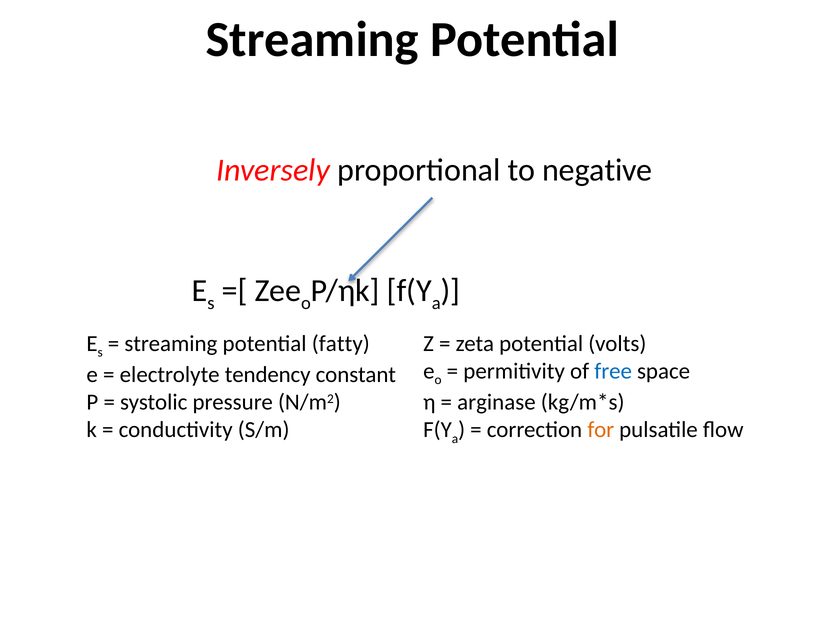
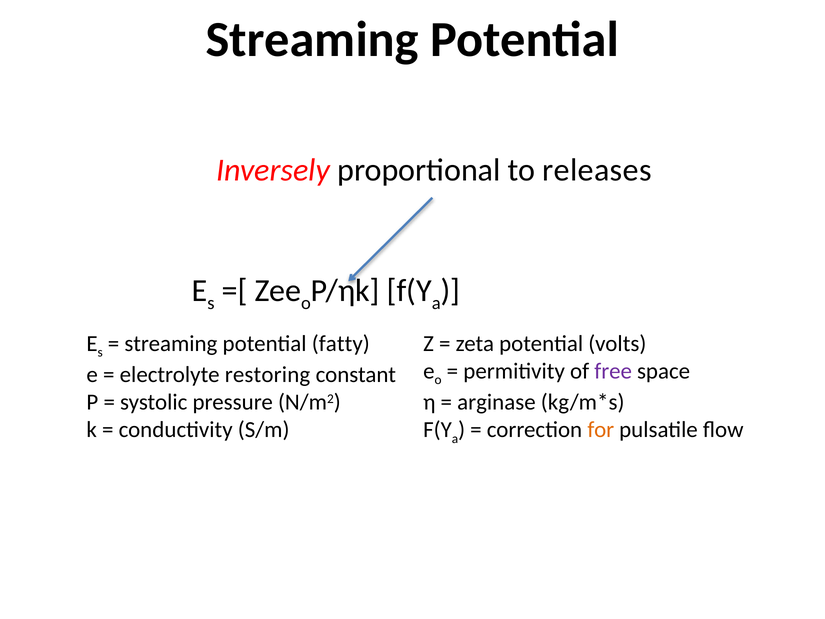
negative: negative -> releases
free colour: blue -> purple
tendency: tendency -> restoring
